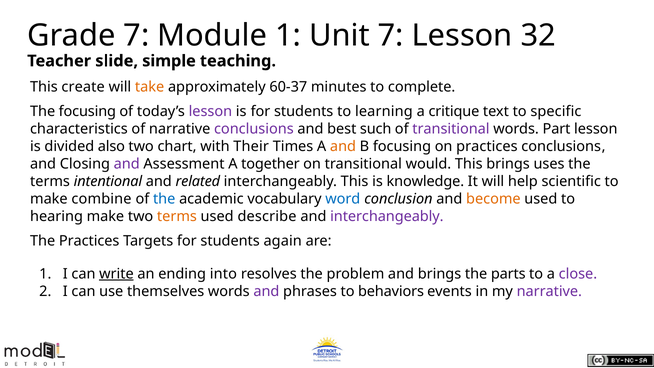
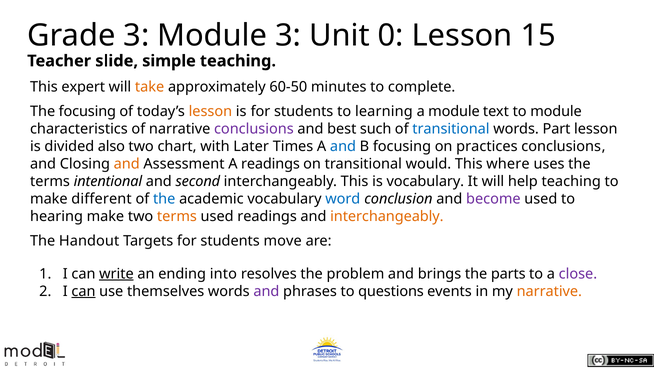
Grade 7: 7 -> 3
Module 1: 1 -> 3
Unit 7: 7 -> 0
32: 32 -> 15
create: create -> expert
60-37: 60-37 -> 60-50
lesson at (210, 112) colour: purple -> orange
a critique: critique -> module
to specific: specific -> module
transitional at (451, 129) colour: purple -> blue
Their: Their -> Later
and at (343, 147) colour: orange -> blue
and at (127, 164) colour: purple -> orange
A together: together -> readings
This brings: brings -> where
related: related -> second
is knowledge: knowledge -> vocabulary
help scientific: scientific -> teaching
combine: combine -> different
become colour: orange -> purple
used describe: describe -> readings
interchangeably at (387, 216) colour: purple -> orange
The Practices: Practices -> Handout
again: again -> move
can at (83, 291) underline: none -> present
behaviors: behaviors -> questions
narrative at (549, 291) colour: purple -> orange
